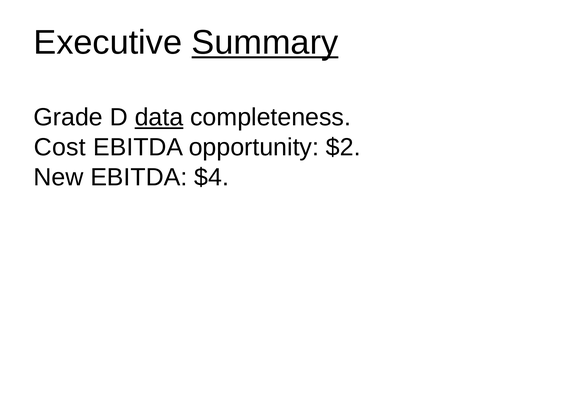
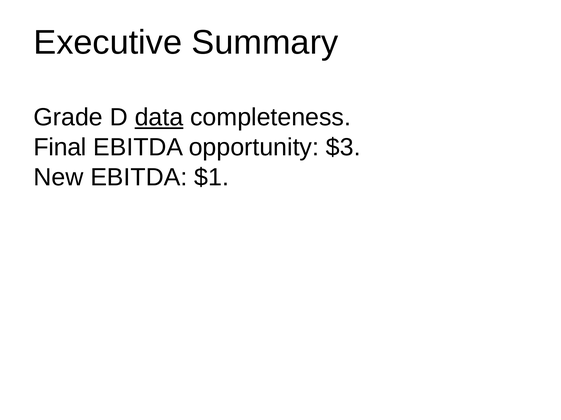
Summary underline: present -> none
Cost: Cost -> Final
$2: $2 -> $3
$4: $4 -> $1
